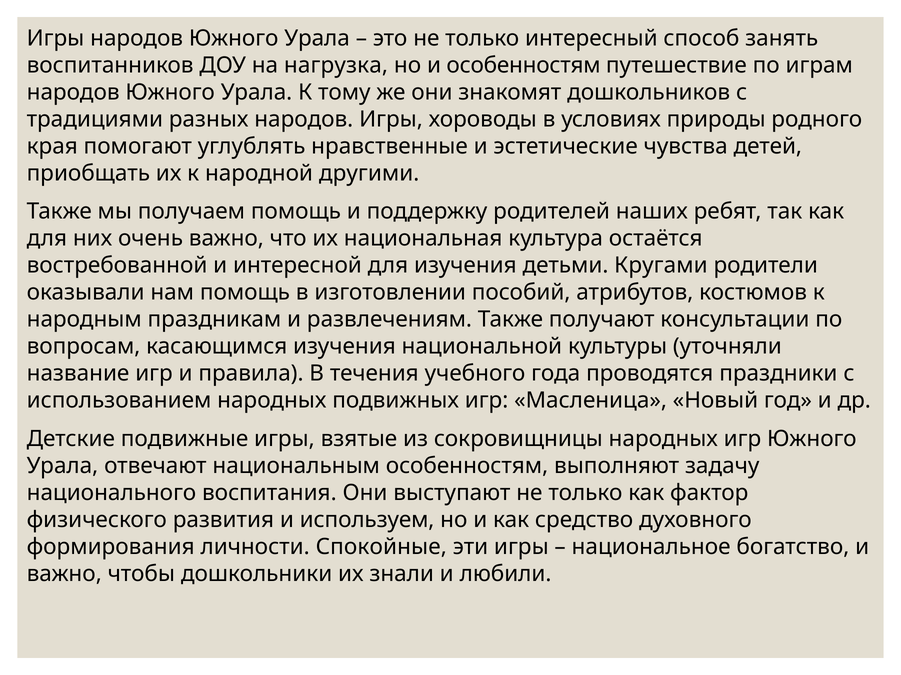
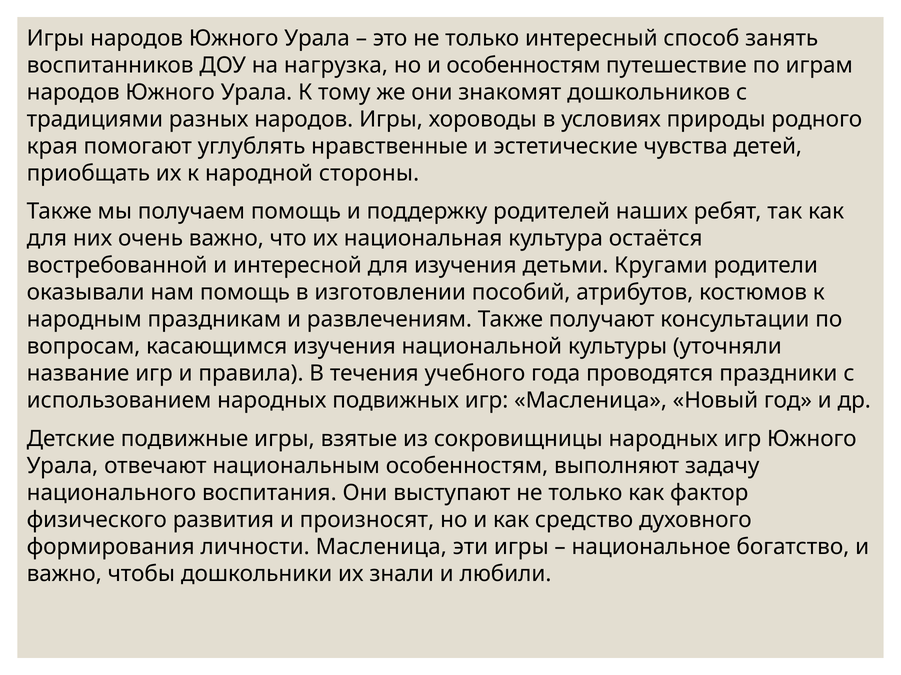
другими: другими -> стороны
используем: используем -> произносят
личности Спокойные: Спокойные -> Масленица
